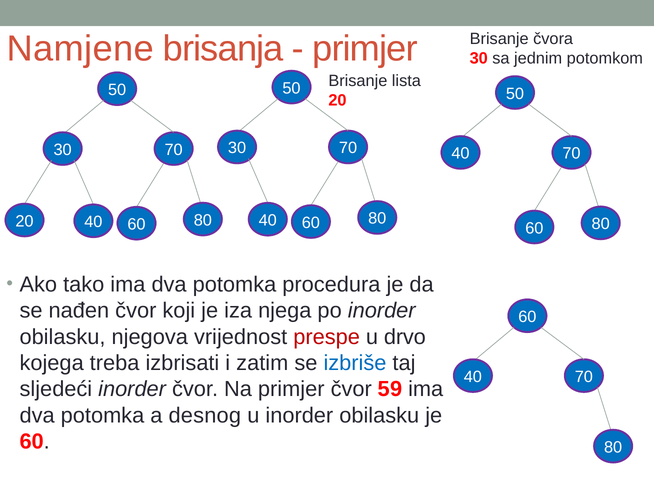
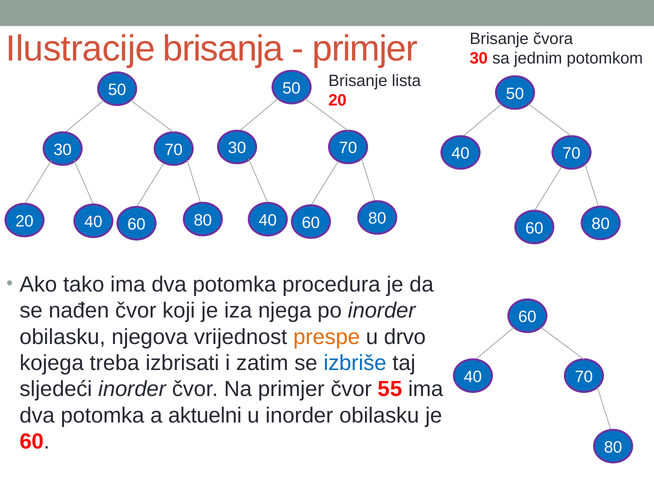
Namjene: Namjene -> Ilustracije
prespe colour: red -> orange
59: 59 -> 55
desnog: desnog -> aktuelni
